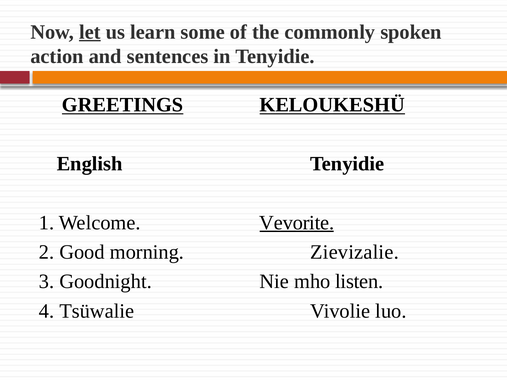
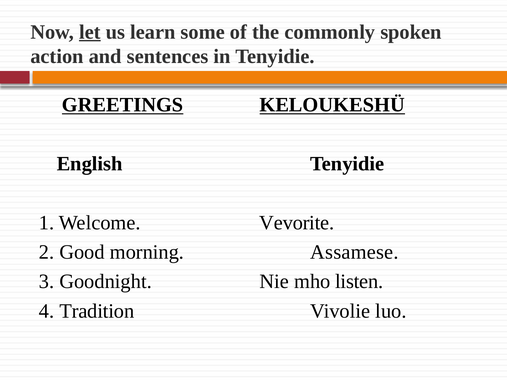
Vevorite underline: present -> none
Zievizalie: Zievizalie -> Assamese
Tsüwalie: Tsüwalie -> Tradition
